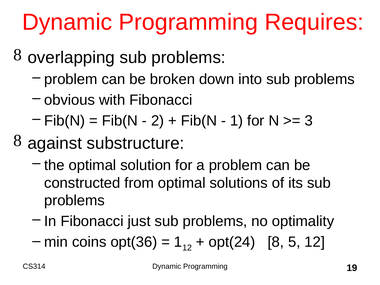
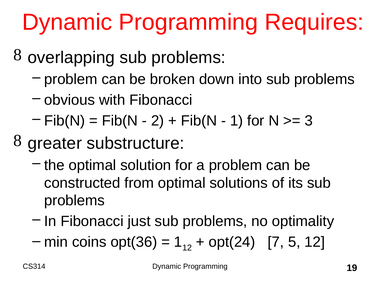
against: against -> greater
8: 8 -> 7
